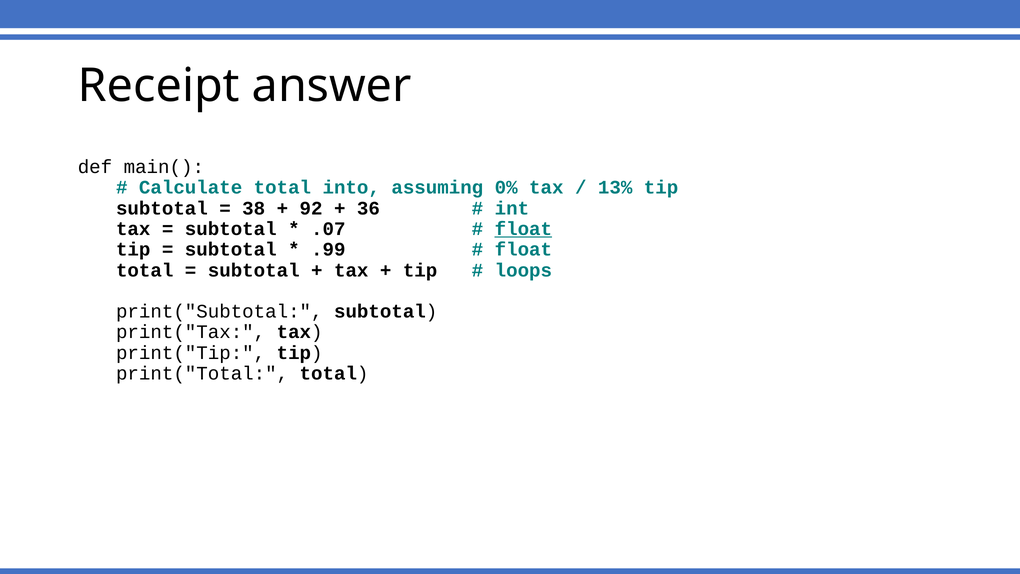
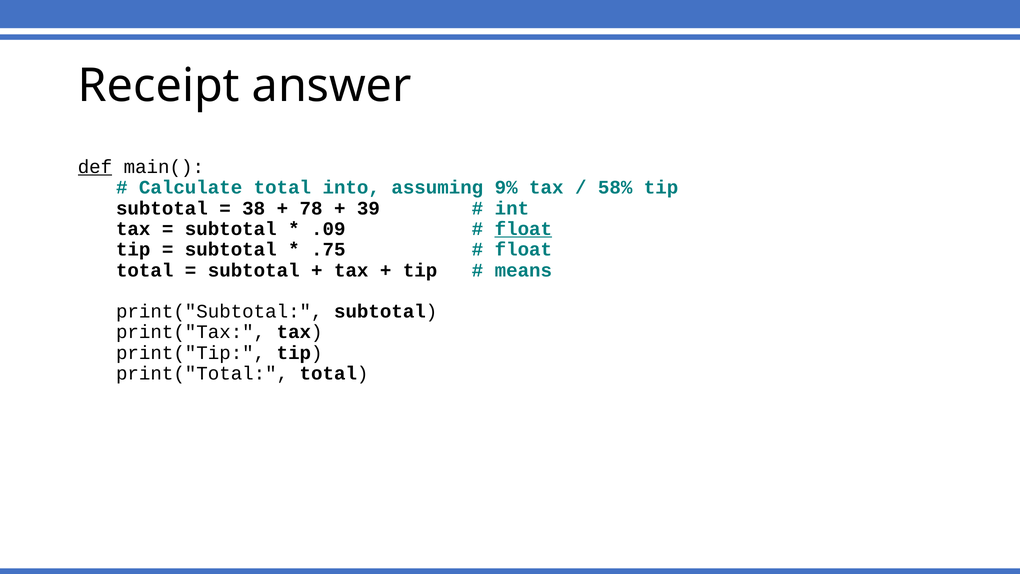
def underline: none -> present
0%: 0% -> 9%
13%: 13% -> 58%
92: 92 -> 78
36: 36 -> 39
.07: .07 -> .09
.99: .99 -> .75
loops: loops -> means
